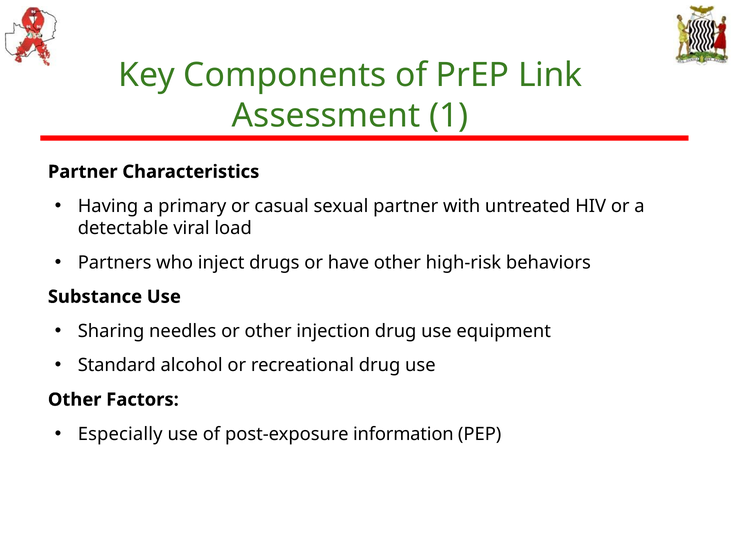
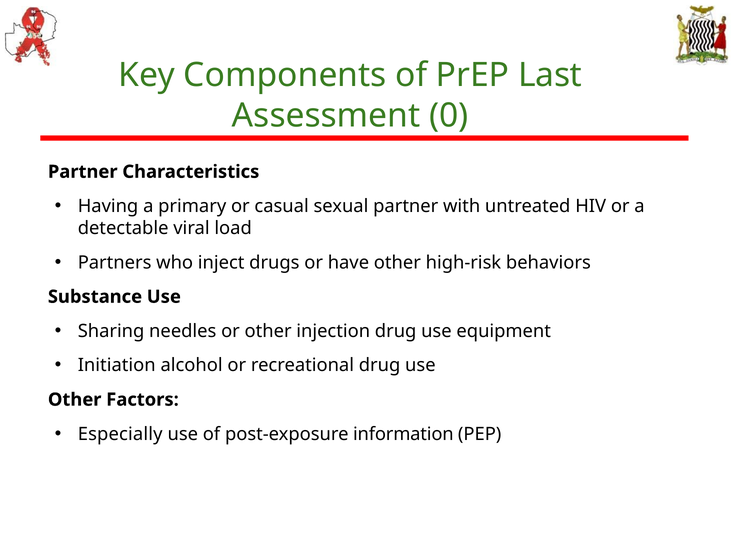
Link: Link -> Last
1: 1 -> 0
Standard: Standard -> Initiation
